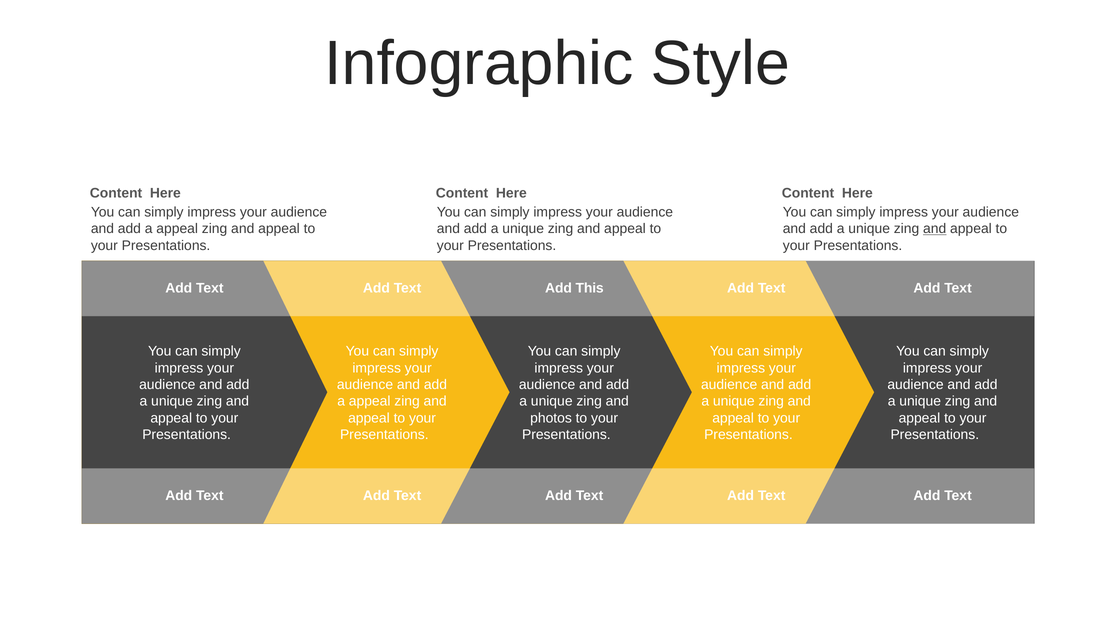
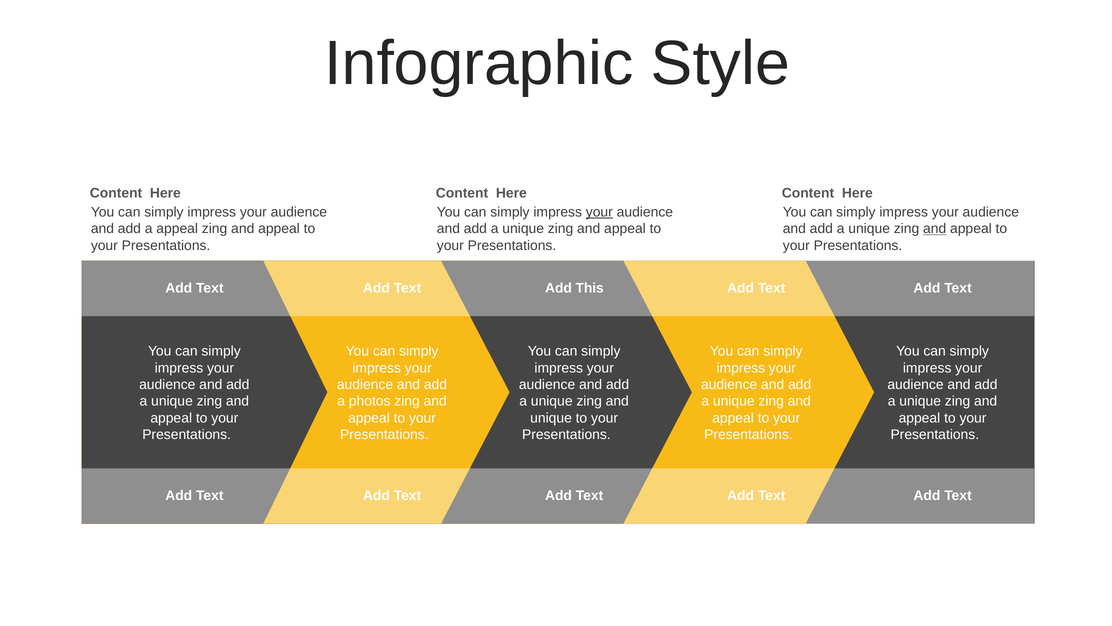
your at (599, 212) underline: none -> present
appeal at (370, 401): appeal -> photos
photos at (551, 418): photos -> unique
